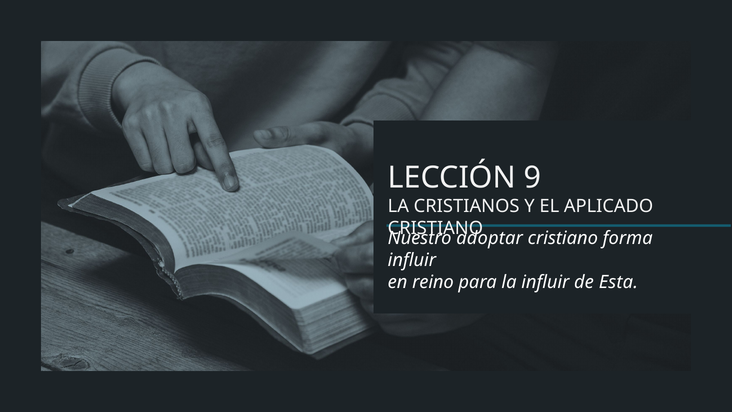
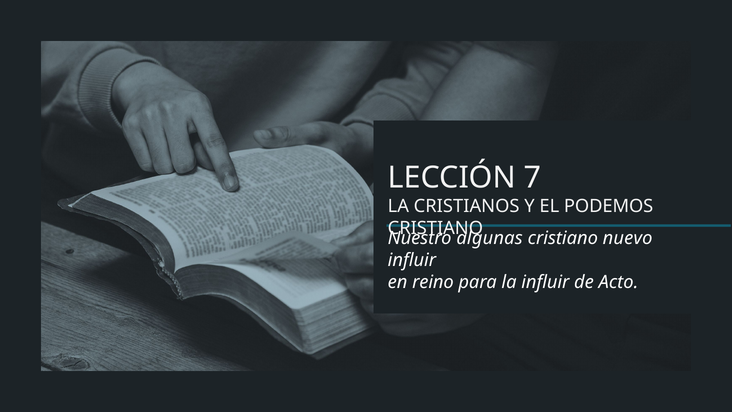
9: 9 -> 7
APLICADO: APLICADO -> PODEMOS
adoptar: adoptar -> algunas
forma: forma -> nuevo
Esta: Esta -> Acto
